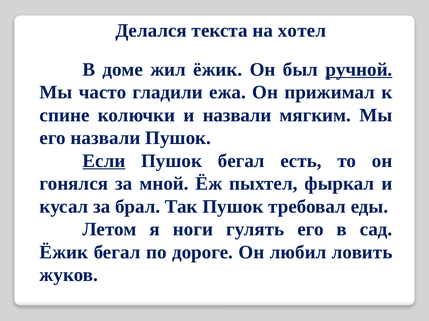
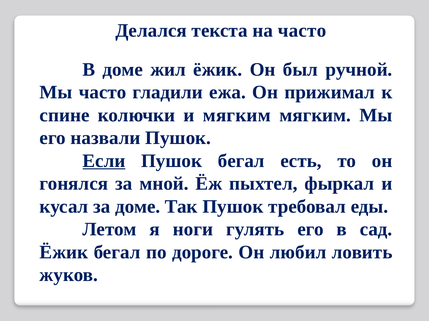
на хотел: хотел -> часто
ручной underline: present -> none
и назвали: назвали -> мягким
за брал: брал -> доме
